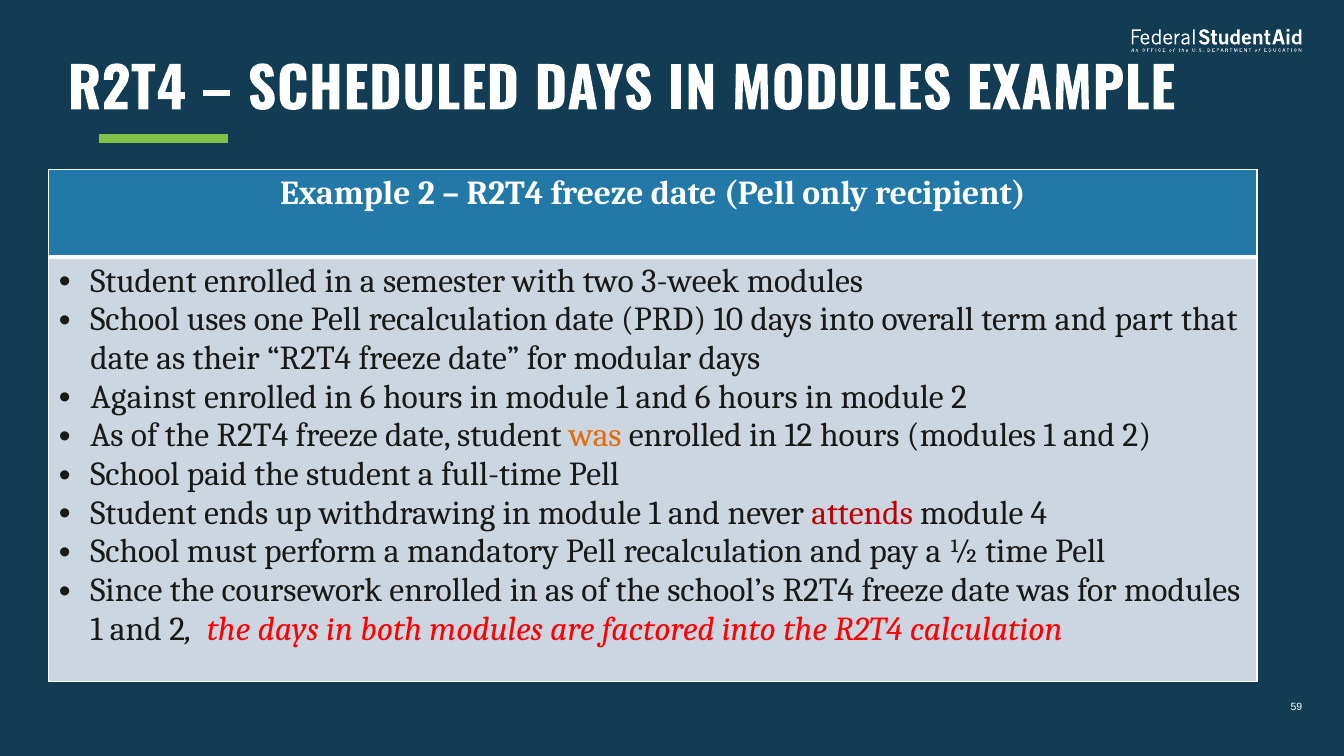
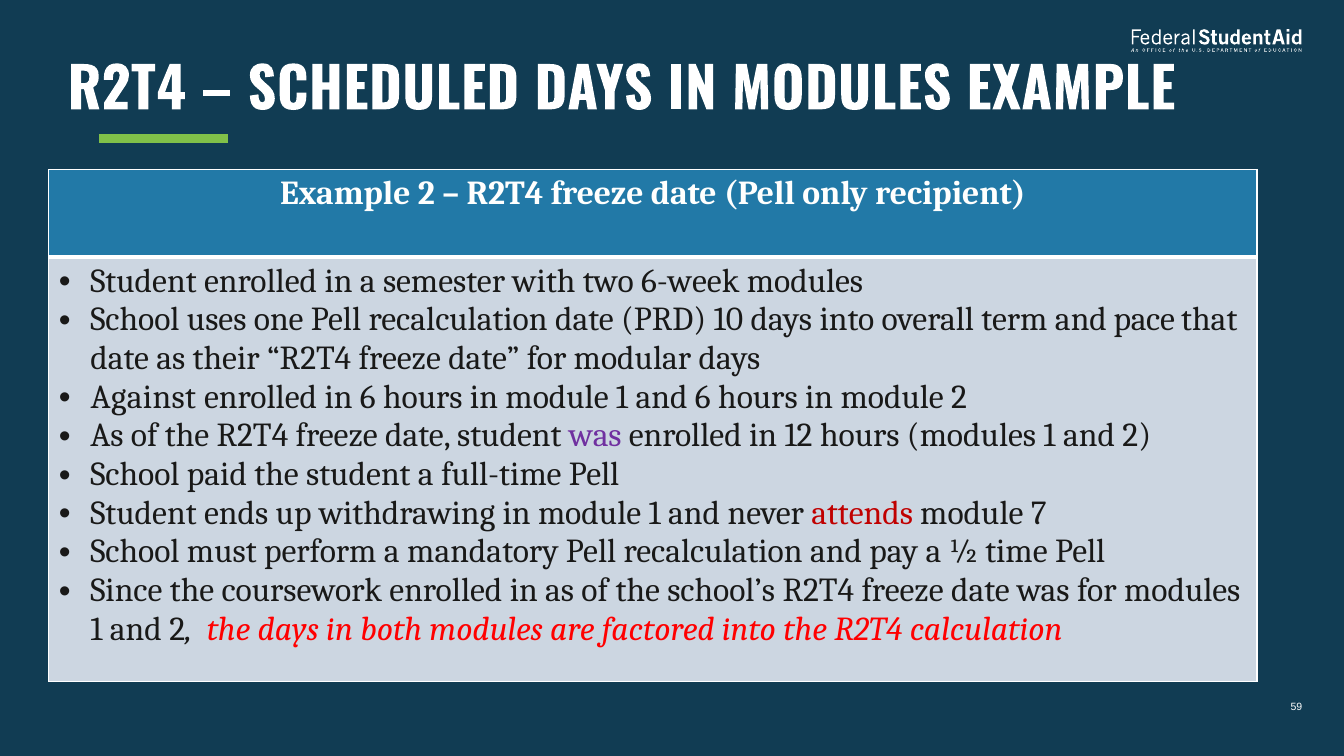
3-week: 3-week -> 6-week
part: part -> pace
was at (595, 436) colour: orange -> purple
4: 4 -> 7
